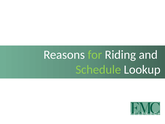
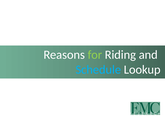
Schedule colour: light green -> light blue
